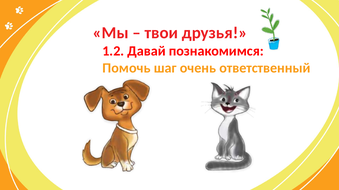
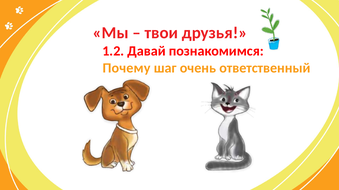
Помочь: Помочь -> Почему
